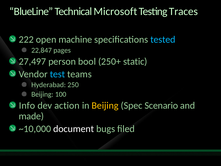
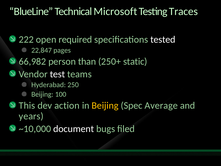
machine: machine -> required
tested colour: light blue -> white
27,497: 27,497 -> 66,982
bool: bool -> than
test colour: light blue -> white
Info: Info -> This
Scenario: Scenario -> Average
made: made -> years
